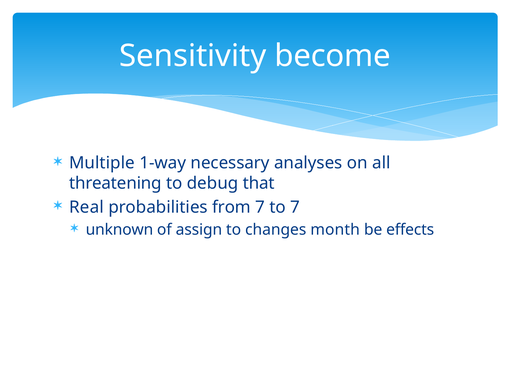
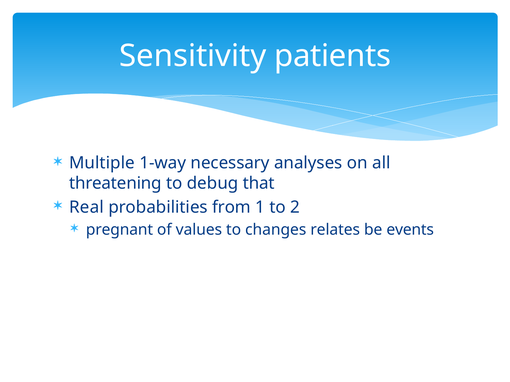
become: become -> patients
from 7: 7 -> 1
to 7: 7 -> 2
unknown: unknown -> pregnant
assign: assign -> values
month: month -> relates
effects: effects -> events
